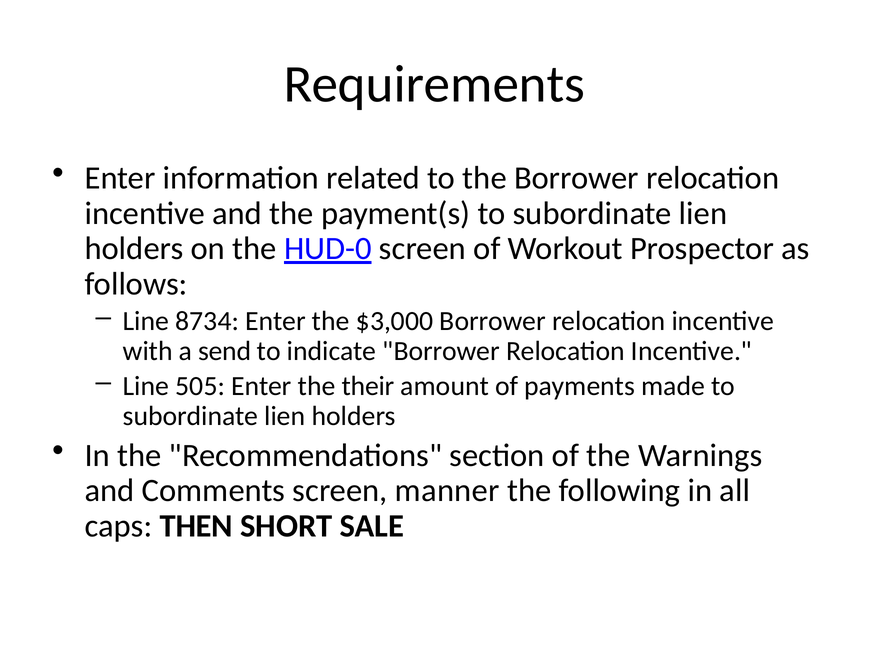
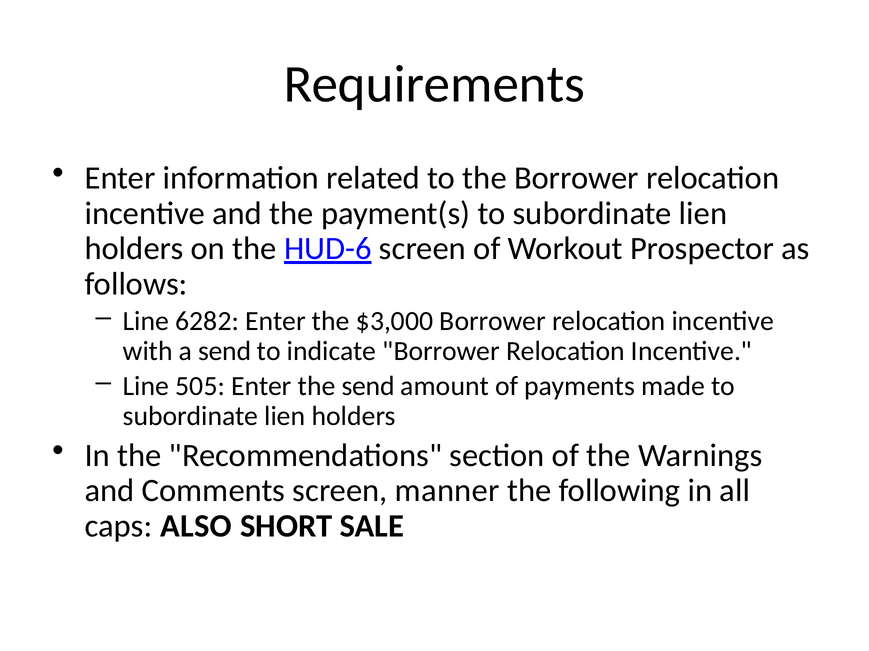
HUD-0: HUD-0 -> HUD-6
8734: 8734 -> 6282
the their: their -> send
THEN: THEN -> ALSO
